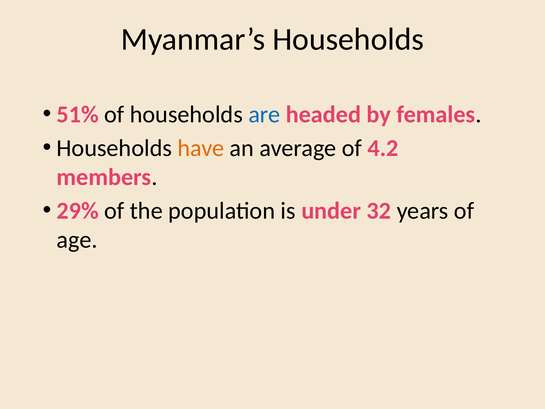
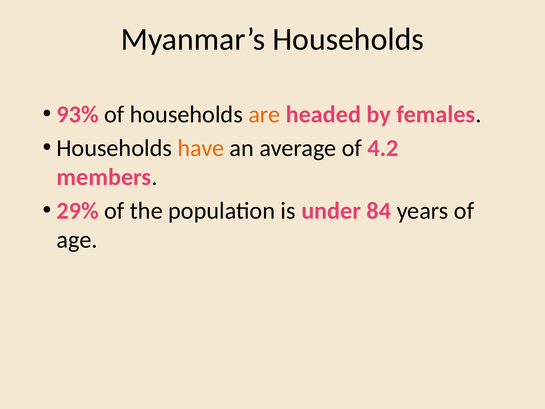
51%: 51% -> 93%
are colour: blue -> orange
32: 32 -> 84
